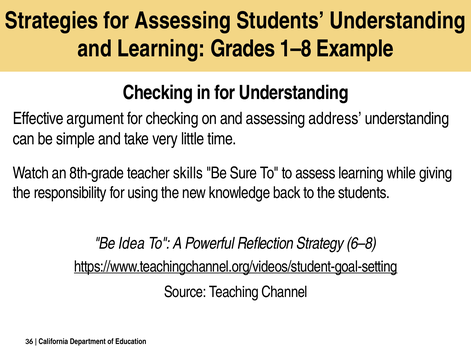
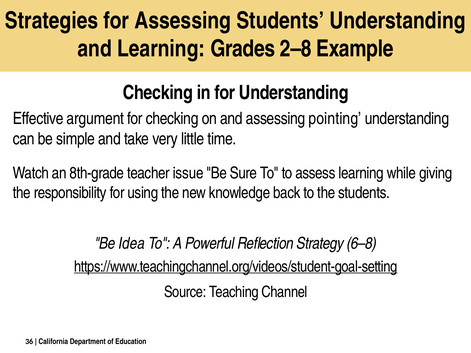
1–8: 1–8 -> 2–8
address: address -> pointing
skills: skills -> issue
